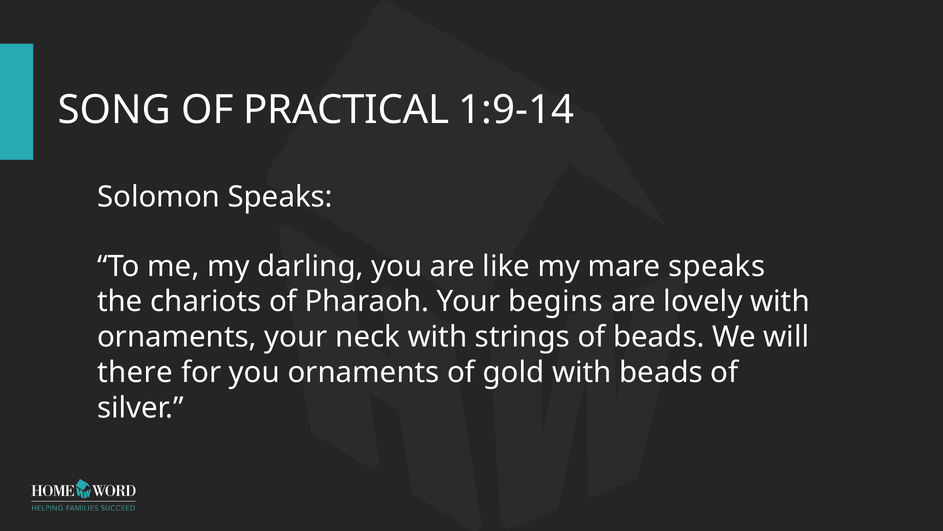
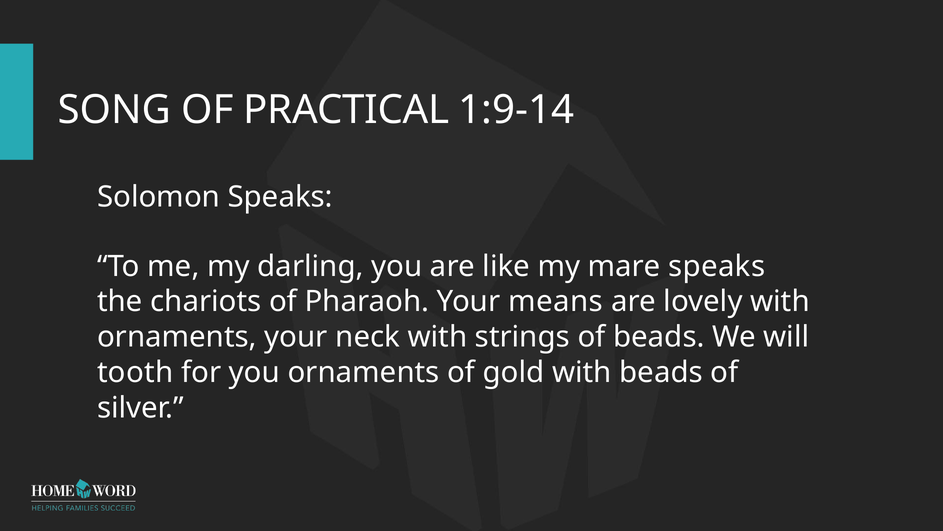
begins: begins -> means
there: there -> tooth
